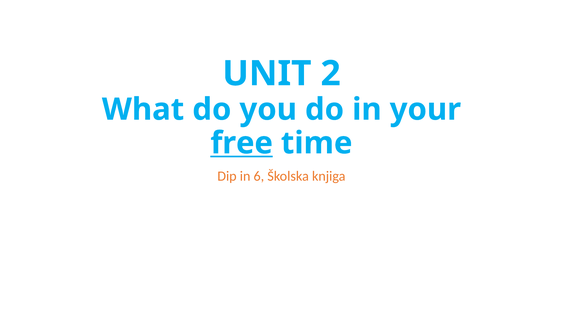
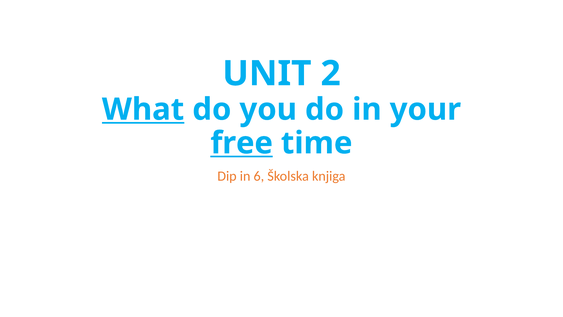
What underline: none -> present
